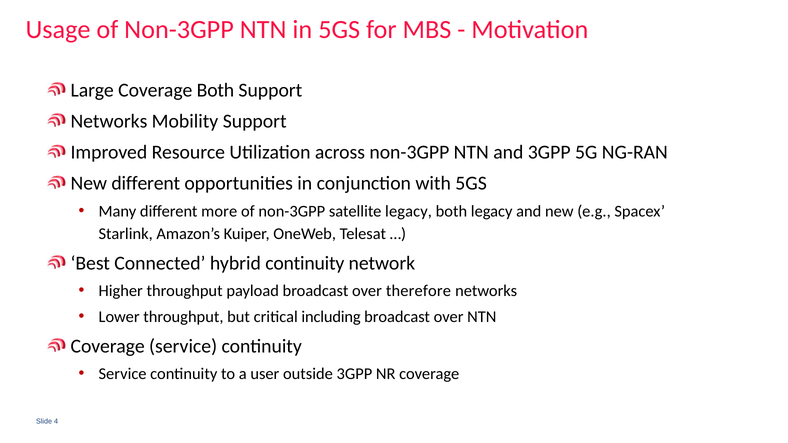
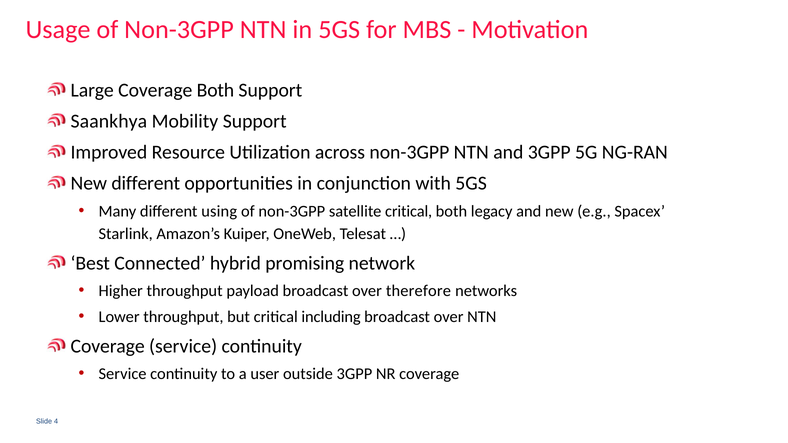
Networks at (109, 121): Networks -> Saankhya
more: more -> using
satellite legacy: legacy -> critical
hybrid continuity: continuity -> promising
